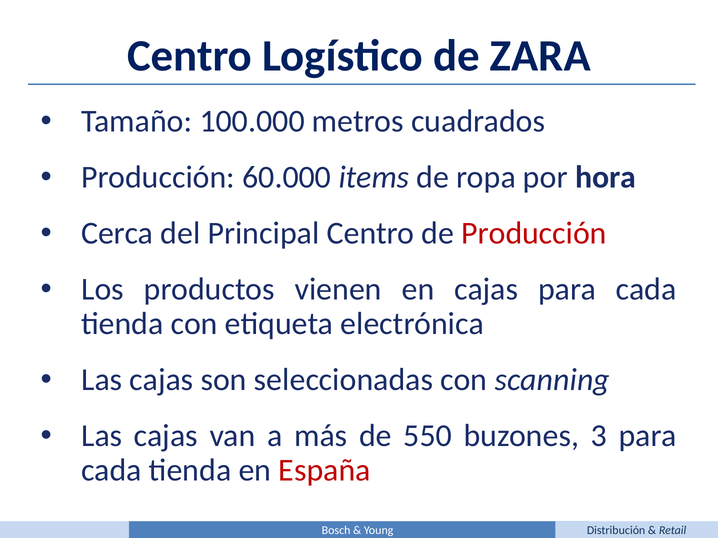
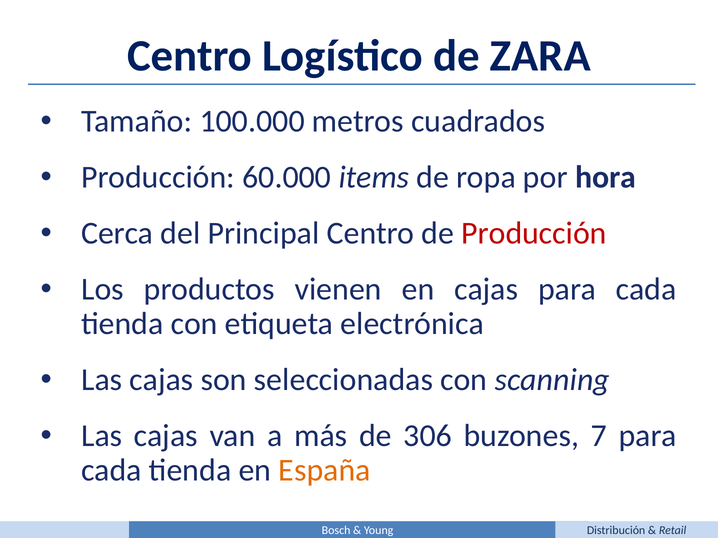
550: 550 -> 306
3: 3 -> 7
España colour: red -> orange
